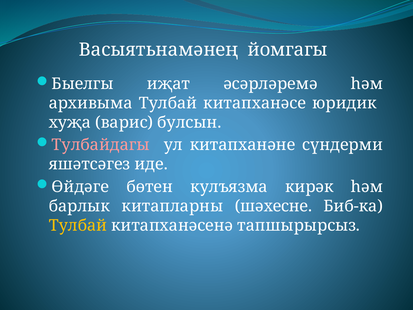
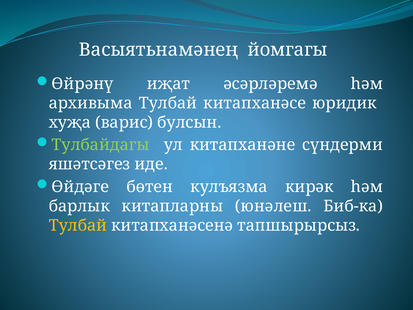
Быелгы: Быелгы -> Өйрәнү
Тулбайдагы colour: pink -> light green
шәхесне: шәхесне -> юнәлеш
